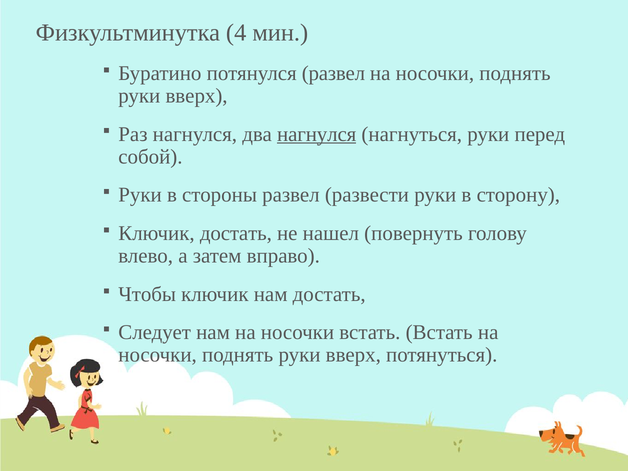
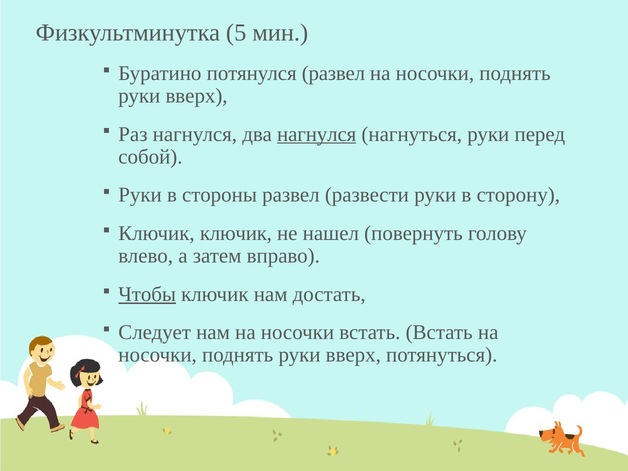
4: 4 -> 5
Ключик достать: достать -> ключик
Чтобы underline: none -> present
